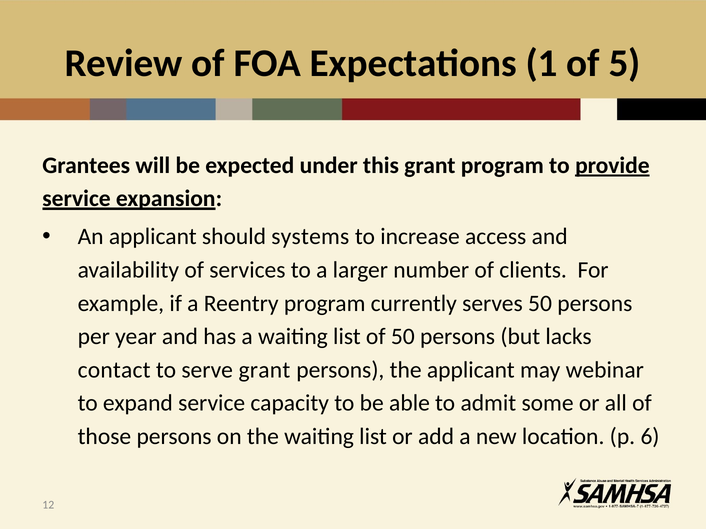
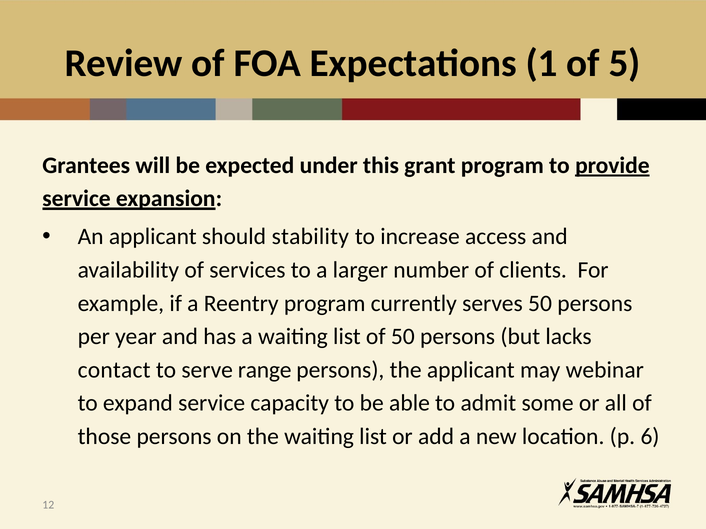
systems: systems -> stability
serve grant: grant -> range
